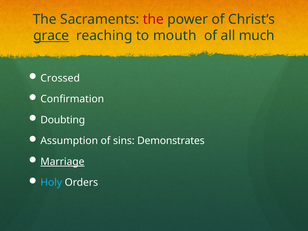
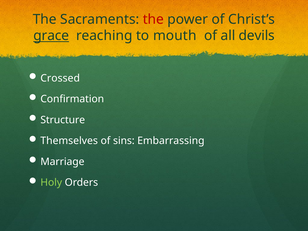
much: much -> devils
Doubting: Doubting -> Structure
Assumption: Assumption -> Themselves
Demonstrates: Demonstrates -> Embarrassing
Marriage underline: present -> none
Holy colour: light blue -> light green
